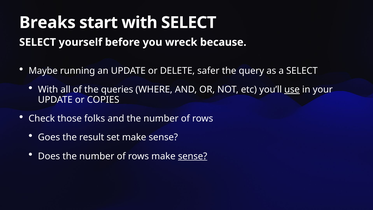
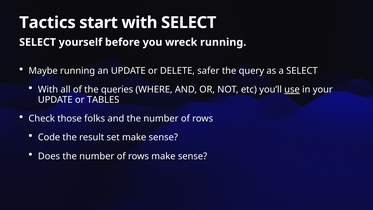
Breaks: Breaks -> Tactics
wreck because: because -> running
COPIES: COPIES -> TABLES
Goes: Goes -> Code
sense at (193, 156) underline: present -> none
